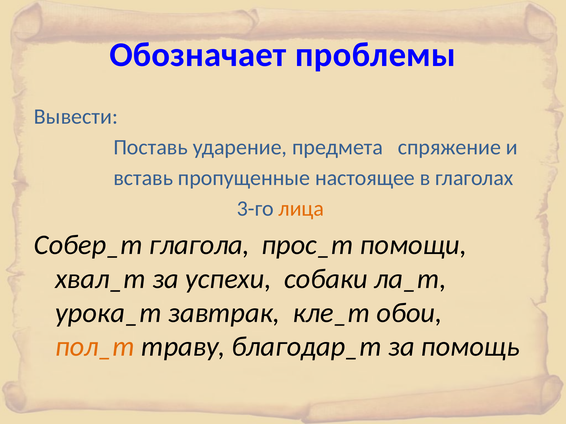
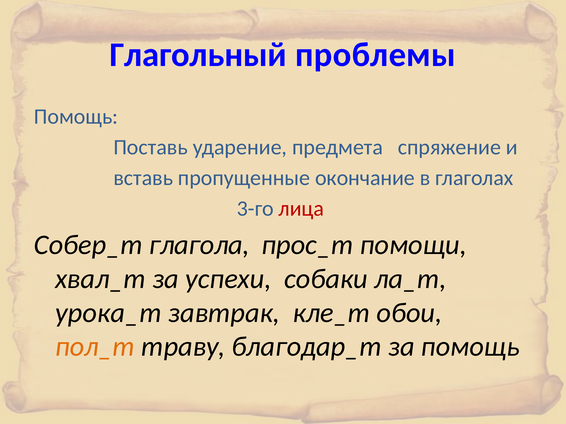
Обозначает: Обозначает -> Глагольный
Вывести at (76, 117): Вывести -> Помощь
настоящее: настоящее -> окончание
лица colour: orange -> red
